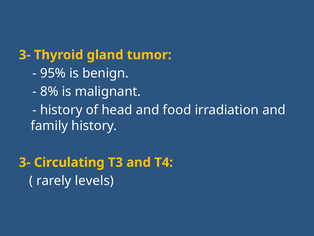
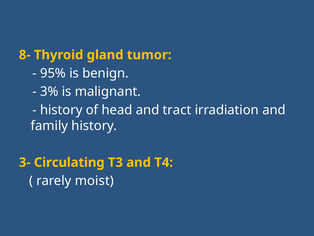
3- at (25, 55): 3- -> 8-
8%: 8% -> 3%
food: food -> tract
levels: levels -> moist
